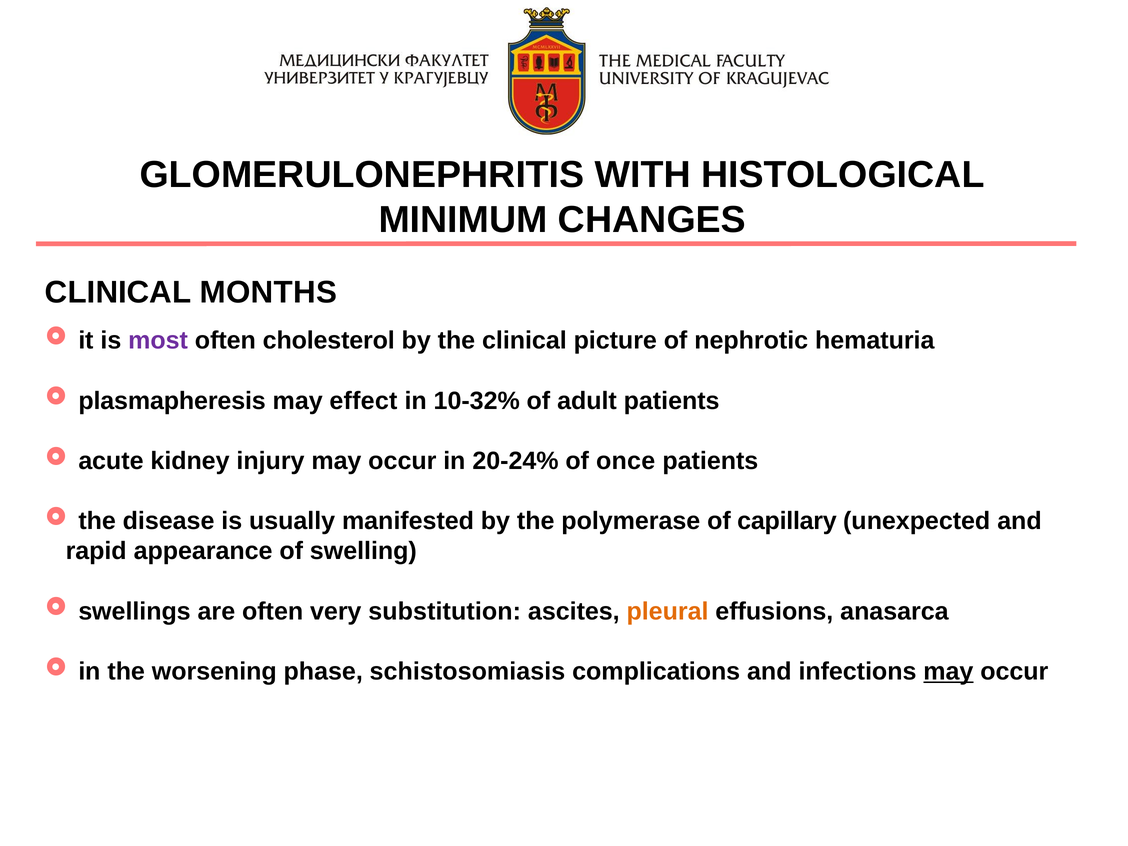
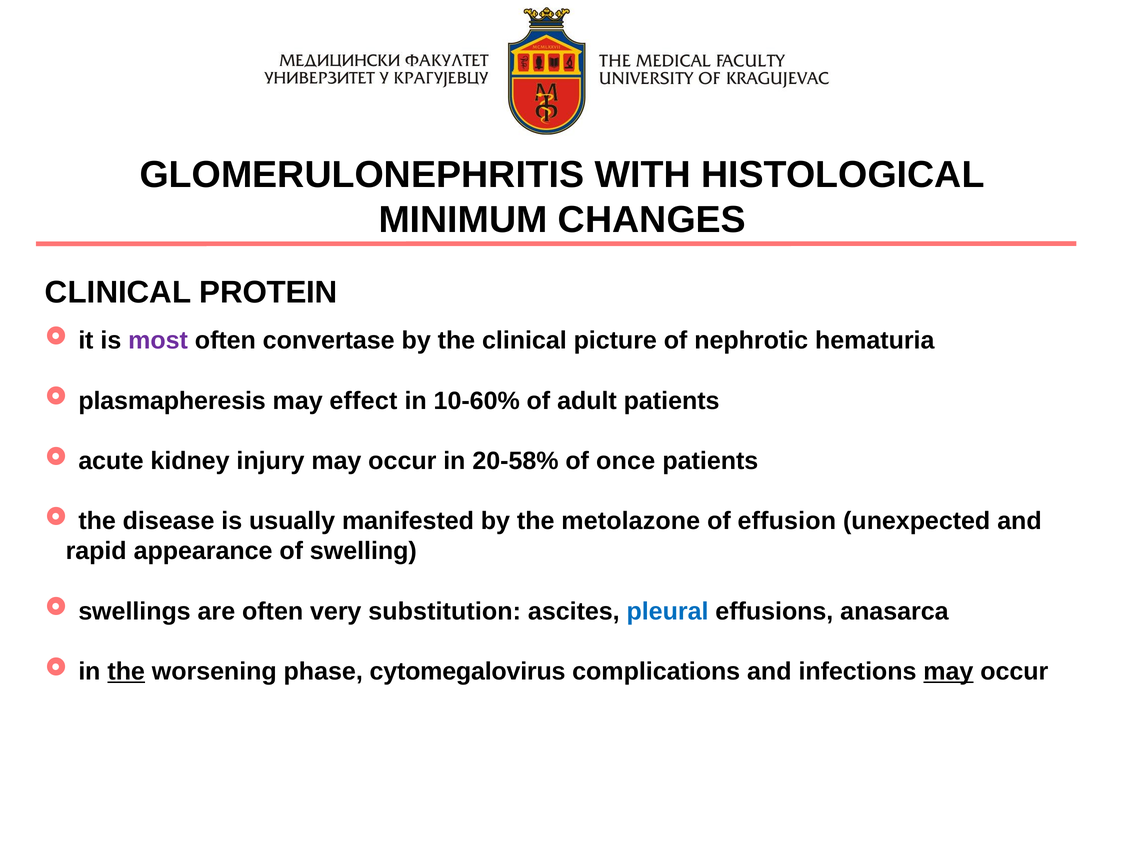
MONTHS: MONTHS -> PROTEIN
cholesterol: cholesterol -> convertase
10-32%: 10-32% -> 10-60%
20-24%: 20-24% -> 20-58%
polymerase: polymerase -> metolazone
capillary: capillary -> effusion
pleural colour: orange -> blue
the at (126, 671) underline: none -> present
schistosomiasis: schistosomiasis -> cytomegalovirus
